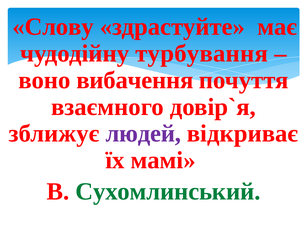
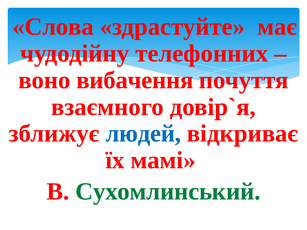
Слову: Слову -> Слова
турбування: турбування -> телефонних
людей colour: purple -> blue
